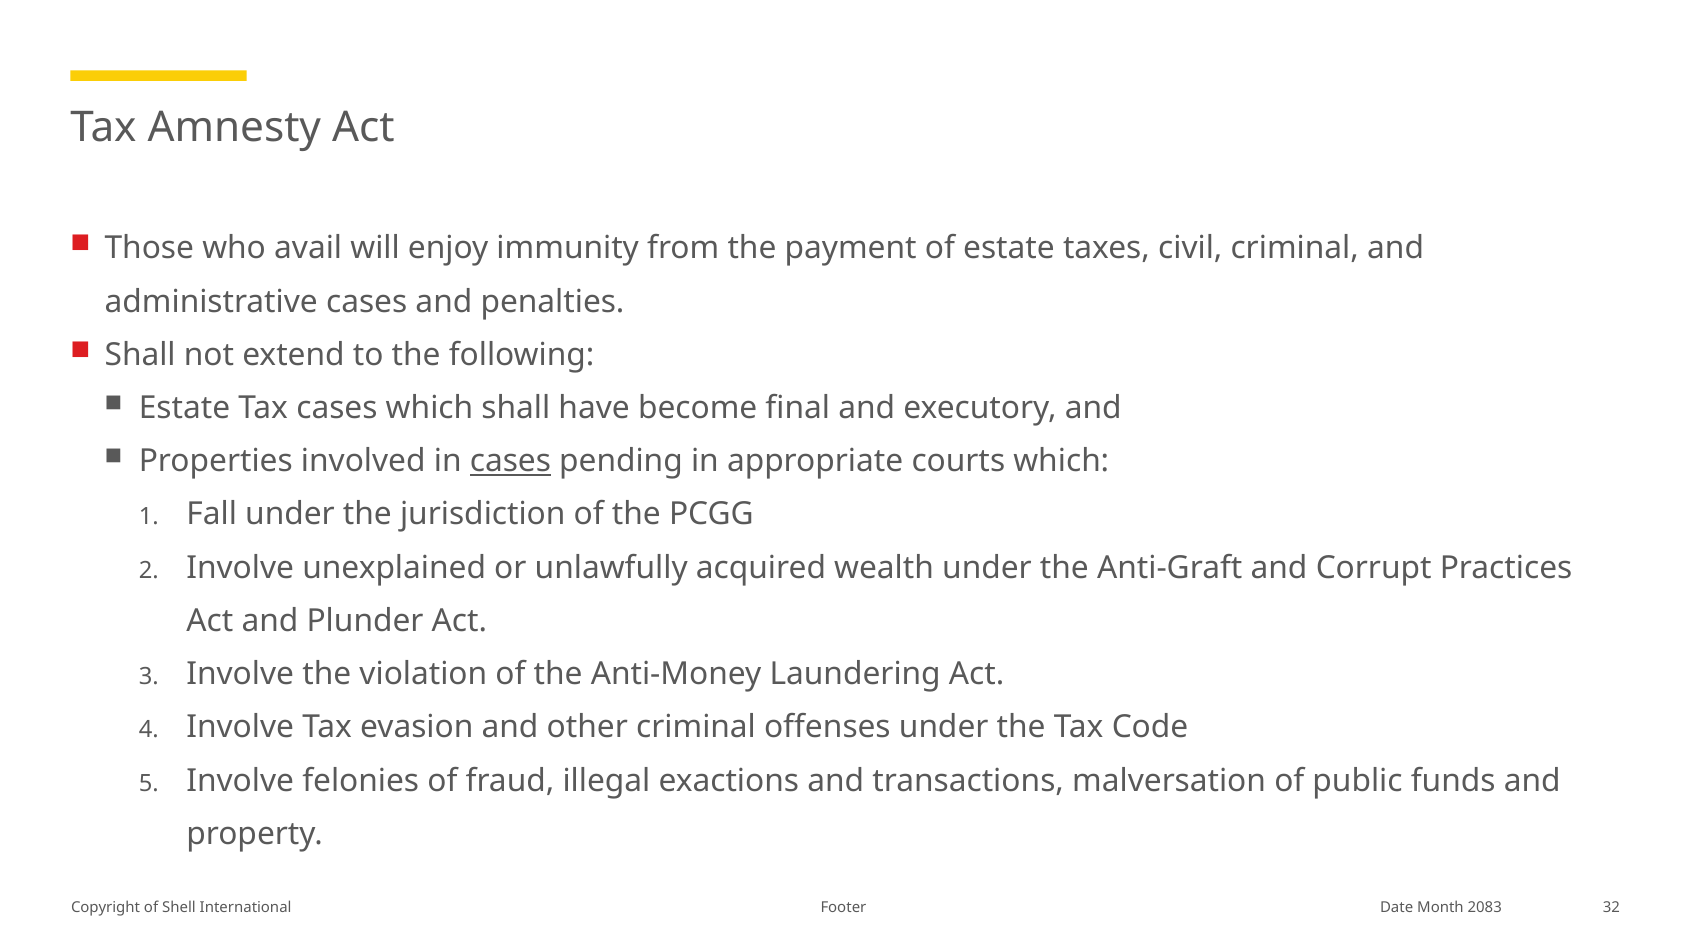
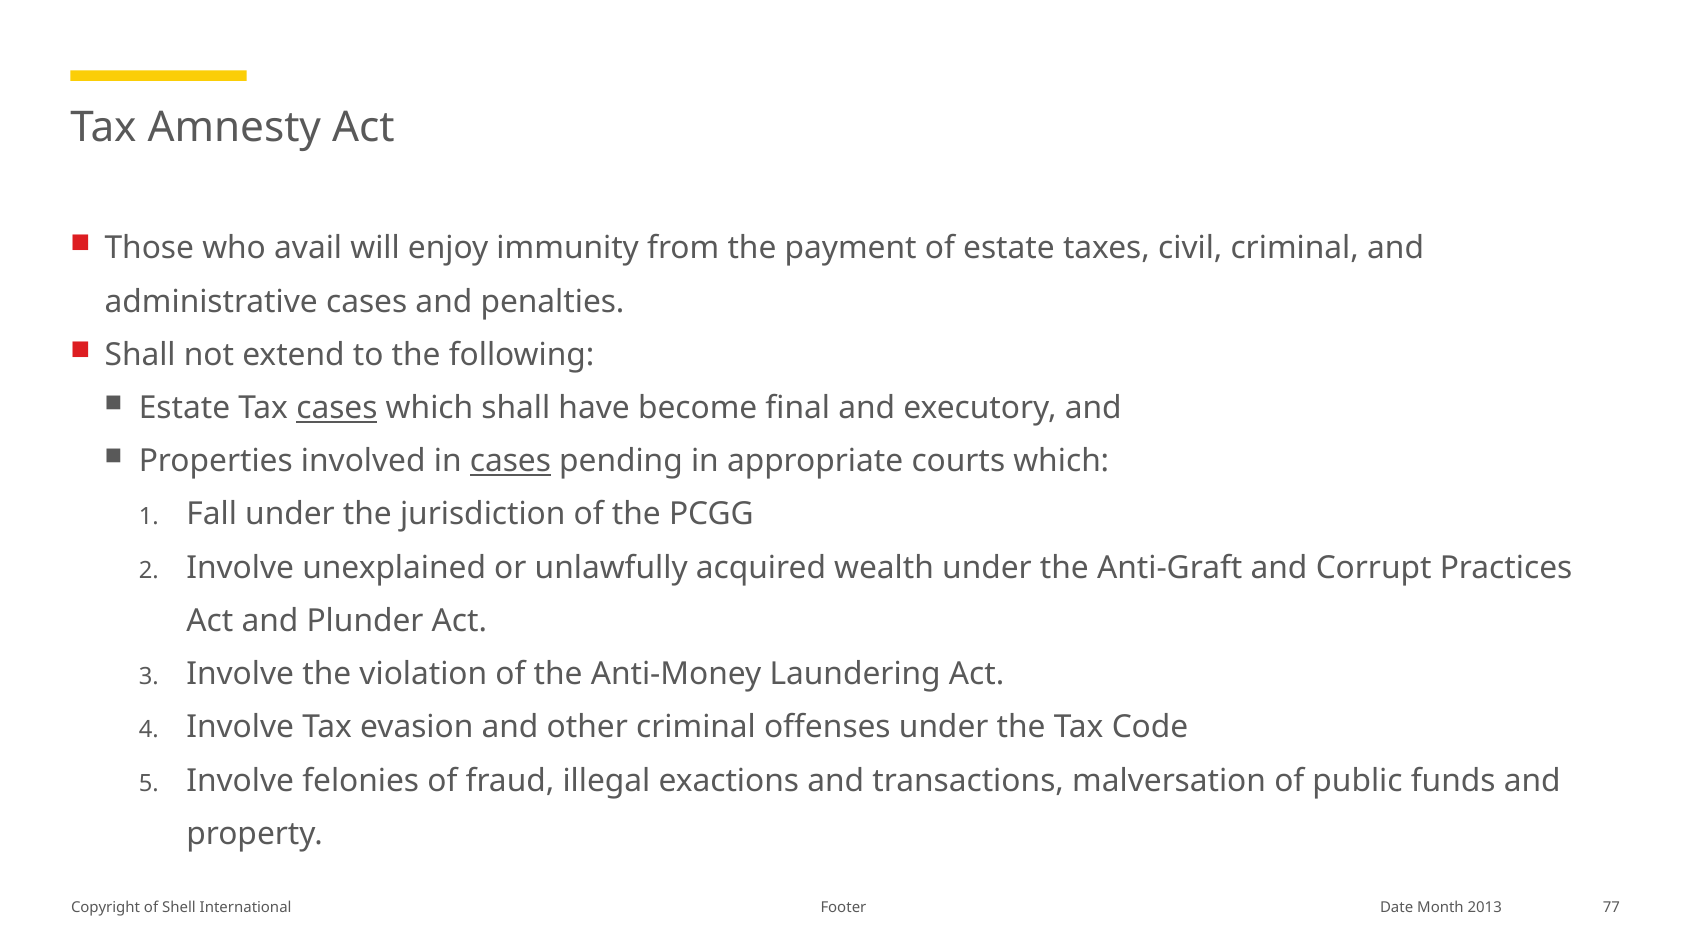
cases at (337, 408) underline: none -> present
2083: 2083 -> 2013
32: 32 -> 77
